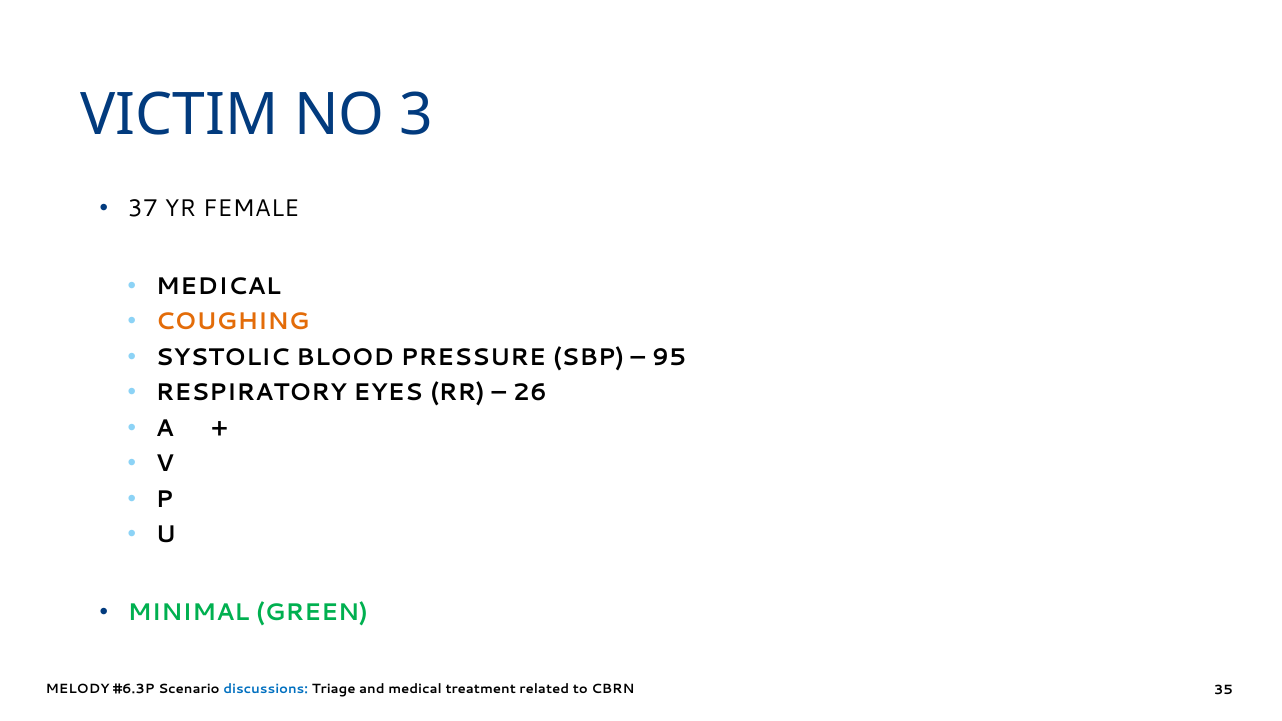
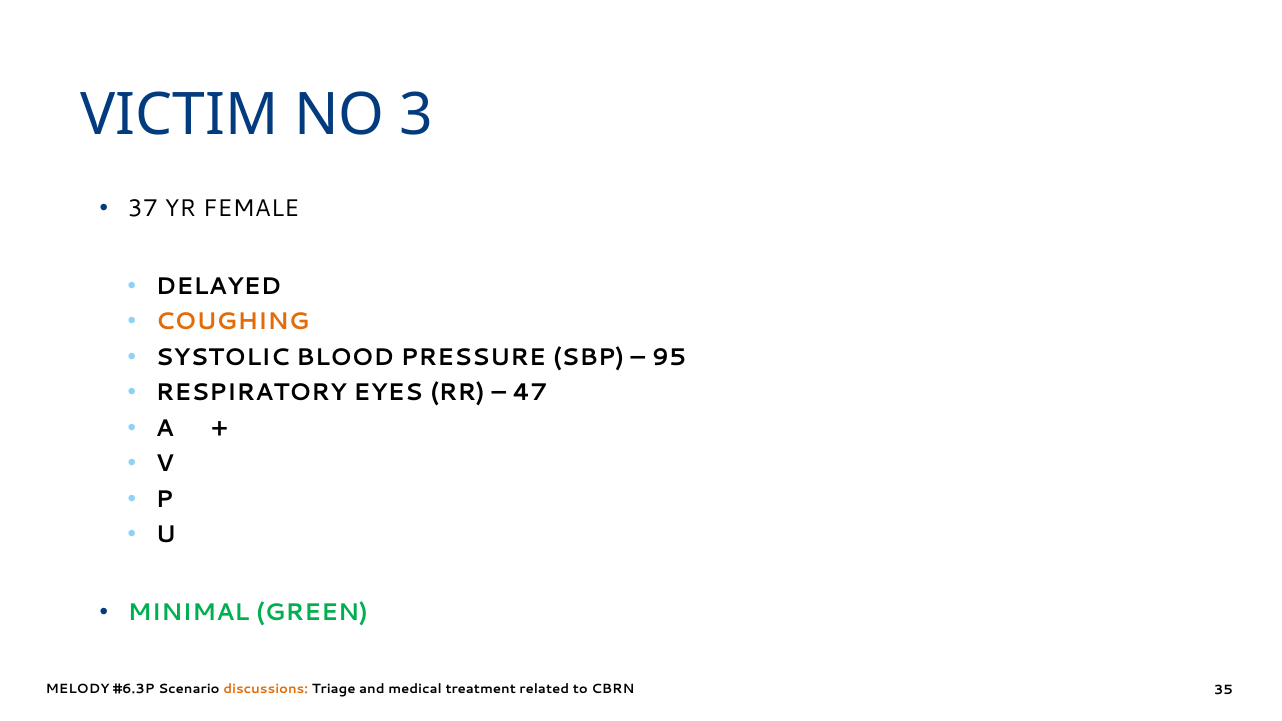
MEDICAL at (218, 286): MEDICAL -> DELAYED
26: 26 -> 47
discussions colour: blue -> orange
